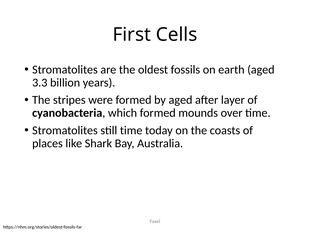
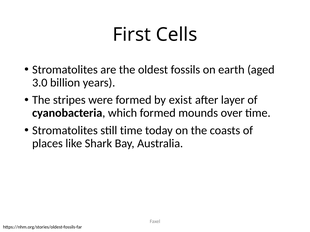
3.3: 3.3 -> 3.0
by aged: aged -> exist
